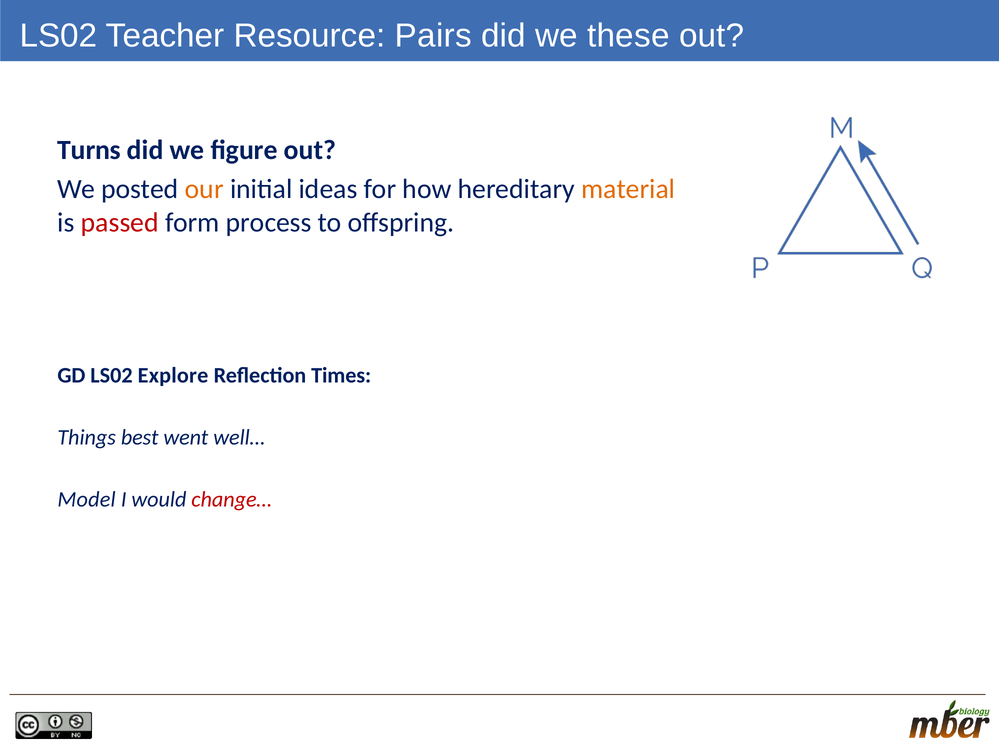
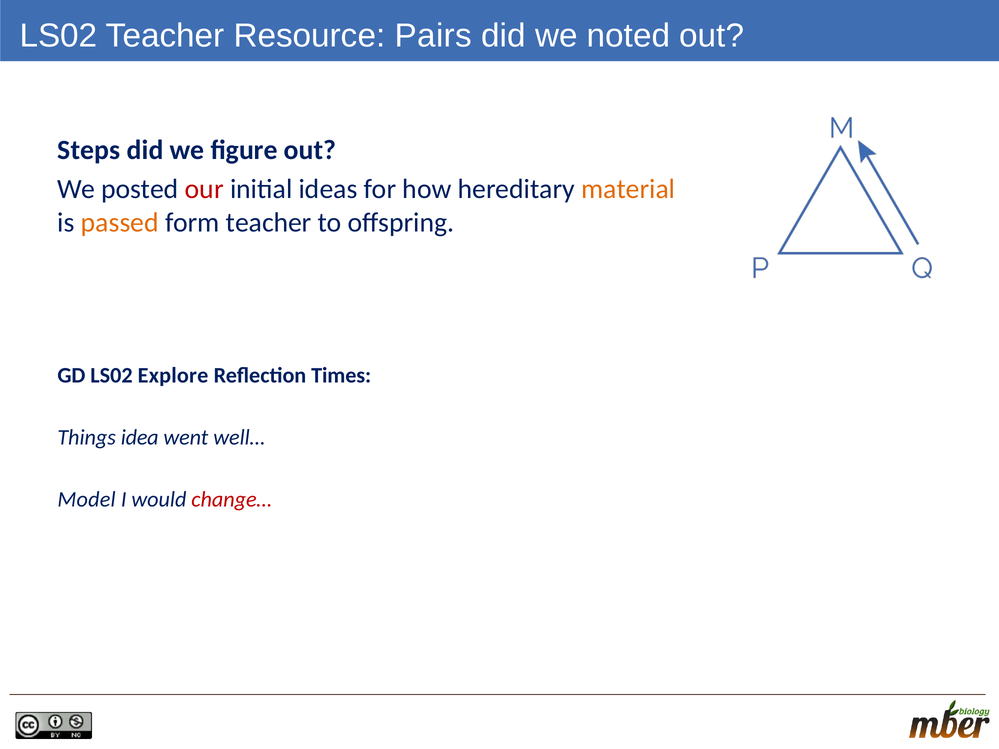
these: these -> noted
Turns: Turns -> Steps
our colour: orange -> red
passed colour: red -> orange
form process: process -> teacher
best: best -> idea
